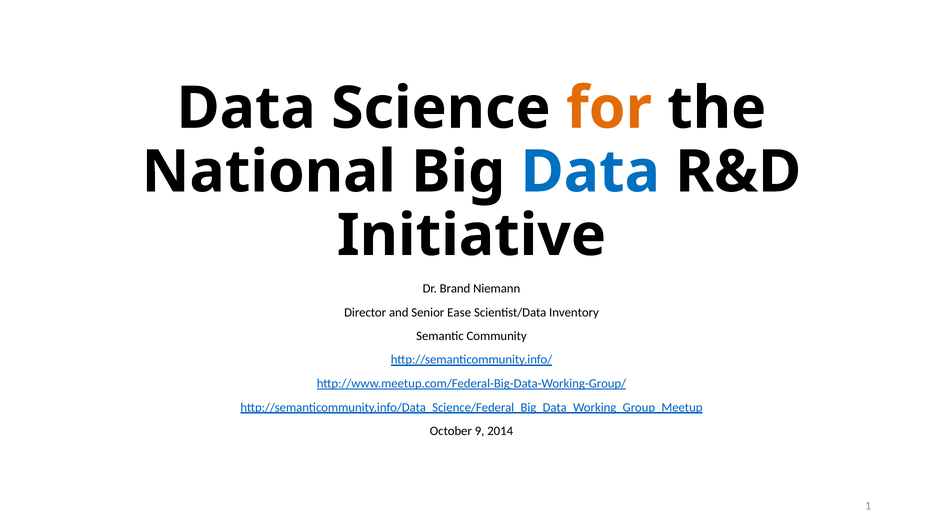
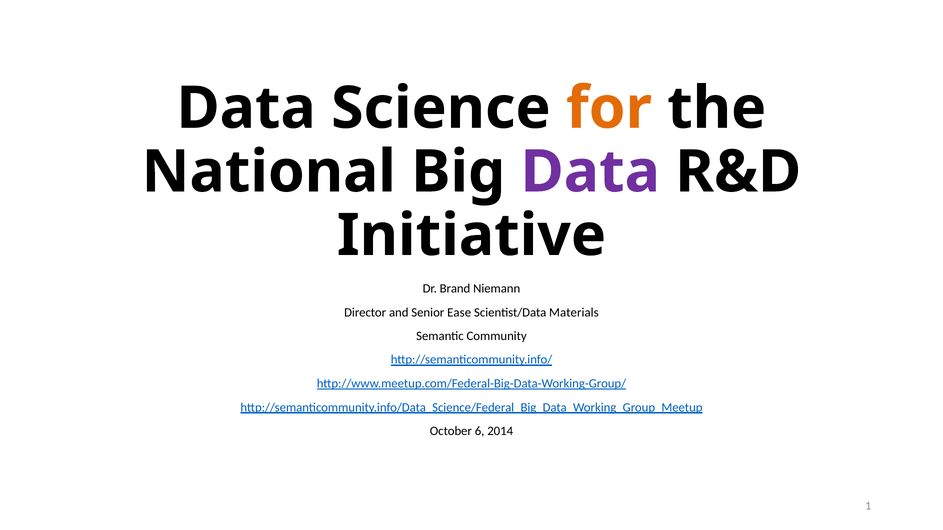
Data at (590, 172) colour: blue -> purple
Inventory: Inventory -> Materials
9: 9 -> 6
